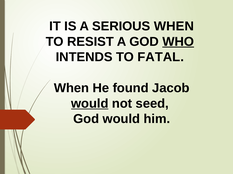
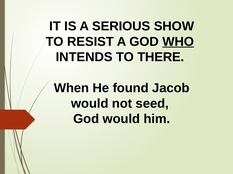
SERIOUS WHEN: WHEN -> SHOW
FATAL: FATAL -> THERE
would at (90, 104) underline: present -> none
